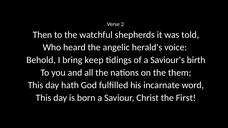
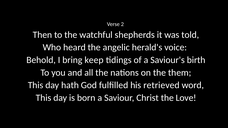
incarnate: incarnate -> retrieved
First: First -> Love
